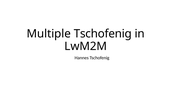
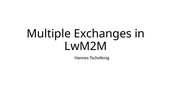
Multiple Tschofenig: Tschofenig -> Exchanges
